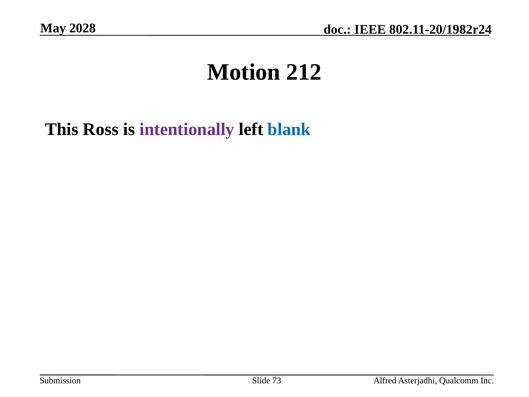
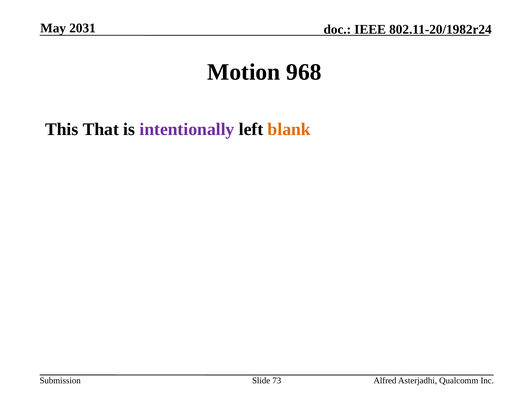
2028: 2028 -> 2031
212: 212 -> 968
Ross: Ross -> That
blank colour: blue -> orange
